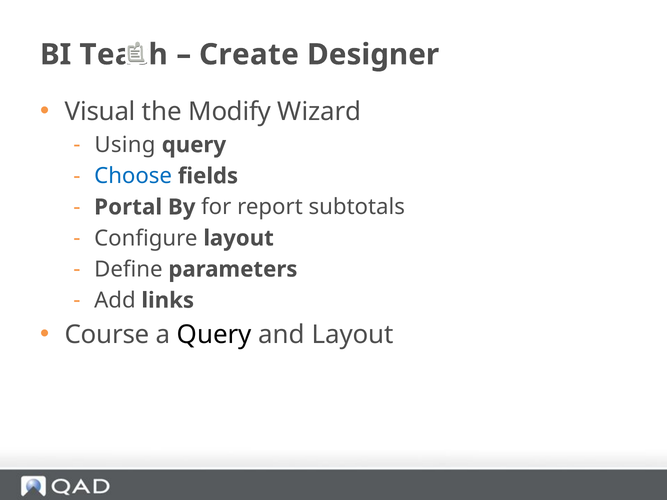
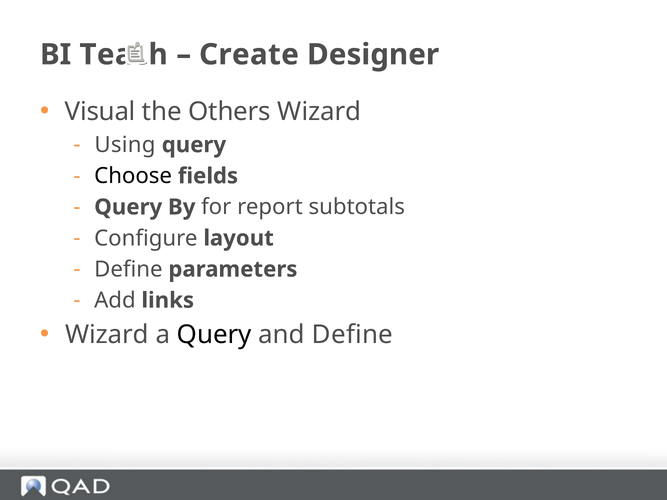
Modify: Modify -> Others
Choose colour: blue -> black
Portal at (128, 207): Portal -> Query
Course at (107, 335): Course -> Wizard
and Layout: Layout -> Define
